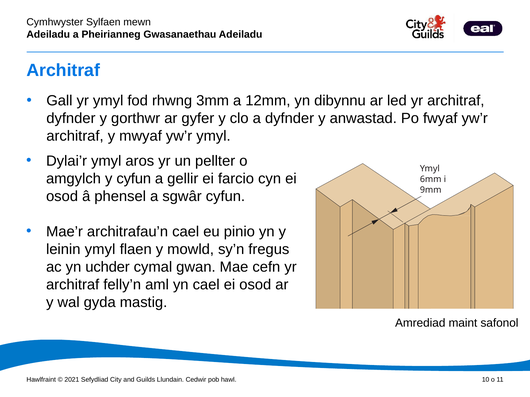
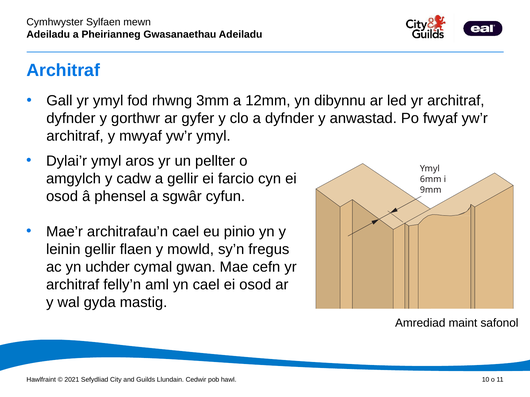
y cyfun: cyfun -> cadw
leinin ymyl: ymyl -> gellir
